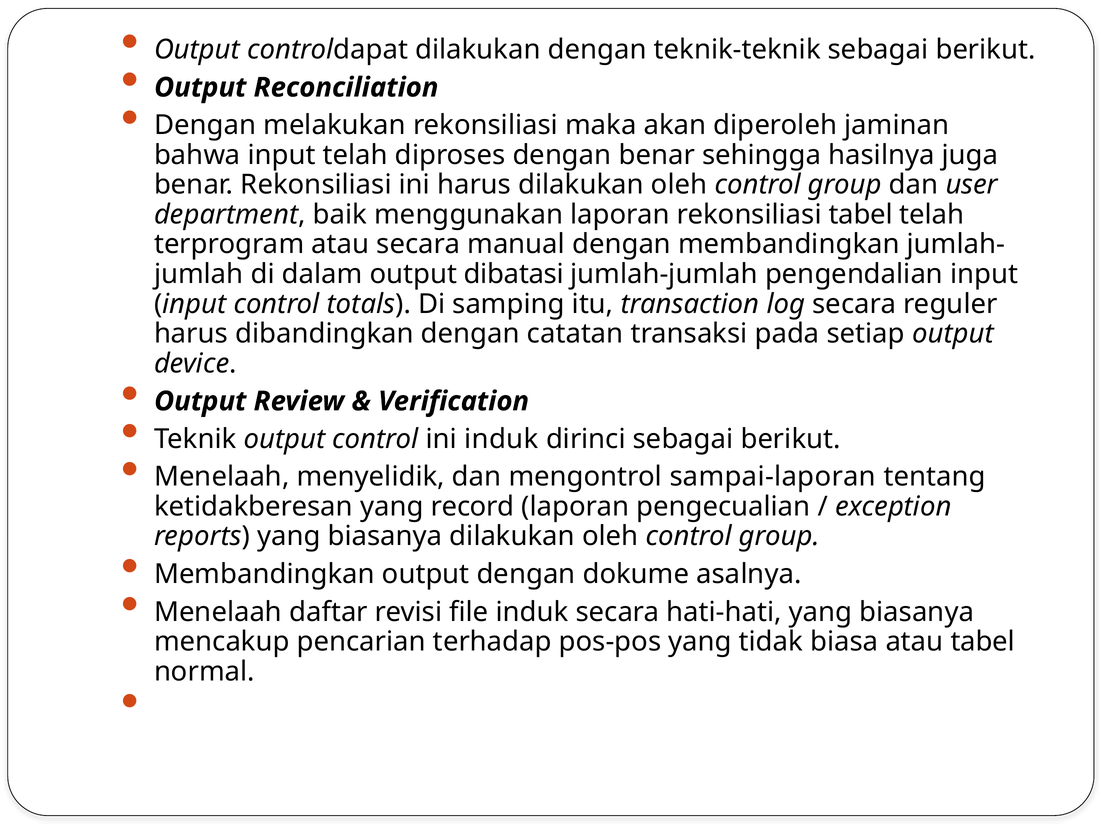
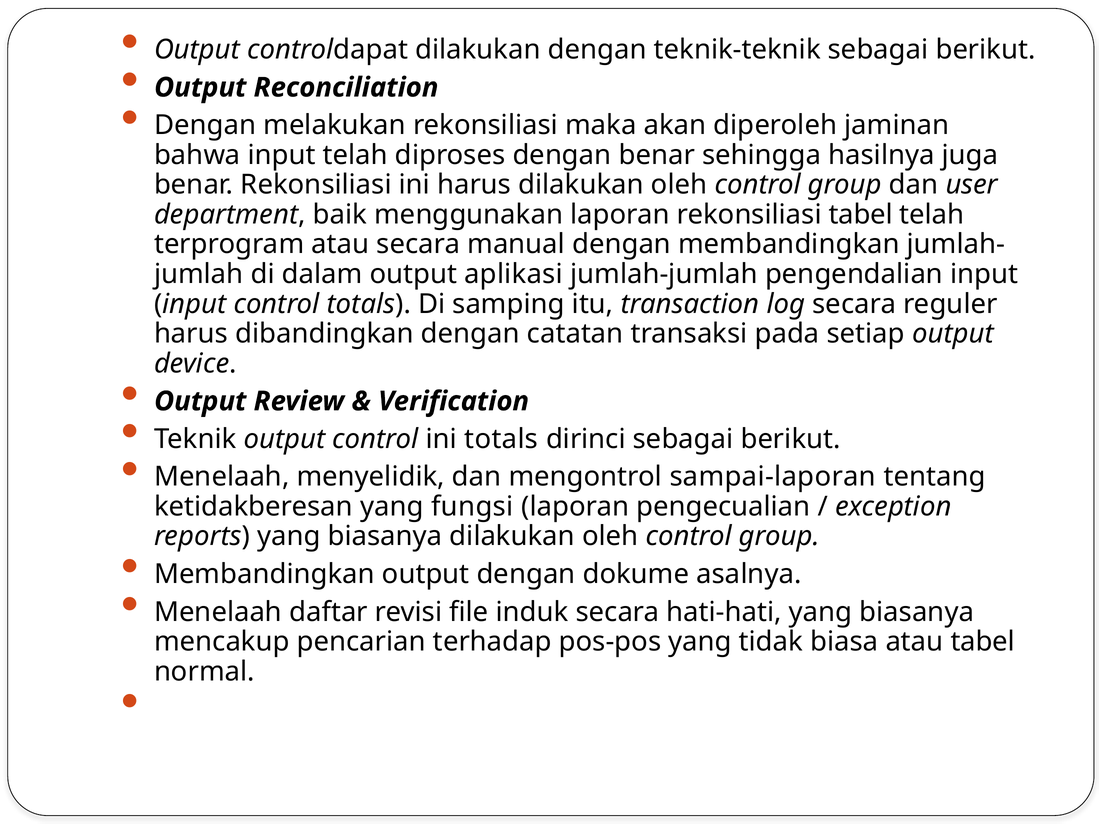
dibatasi: dibatasi -> aplikasi
ini induk: induk -> totals
record: record -> fungsi
